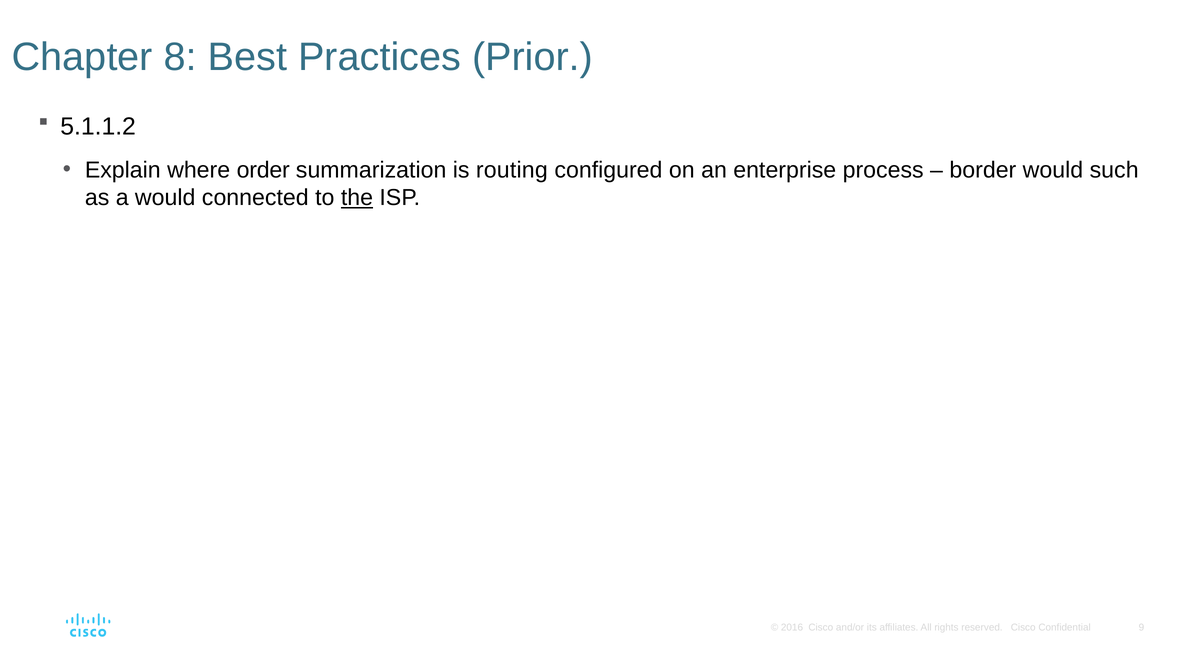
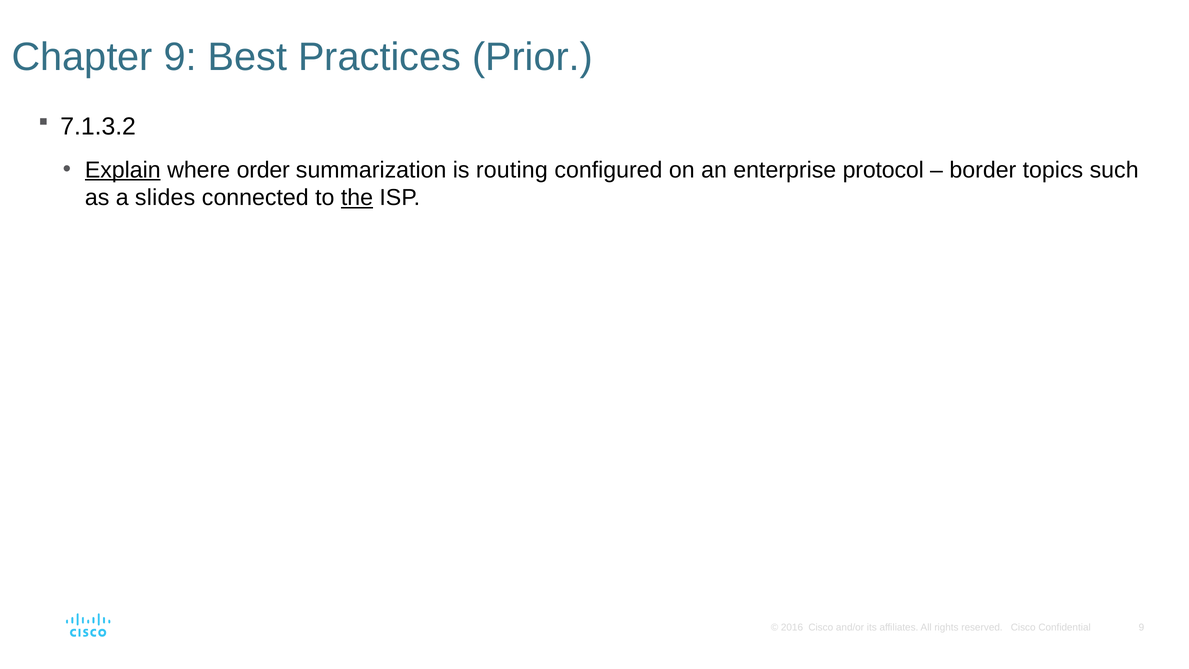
Chapter 8: 8 -> 9
5.1.1.2: 5.1.1.2 -> 7.1.3.2
Explain underline: none -> present
process: process -> protocol
border would: would -> topics
a would: would -> slides
